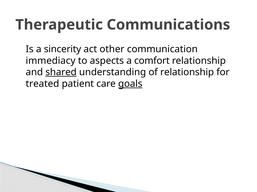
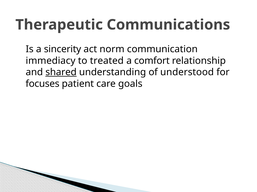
other: other -> norm
aspects: aspects -> treated
of relationship: relationship -> understood
treated: treated -> focuses
goals underline: present -> none
